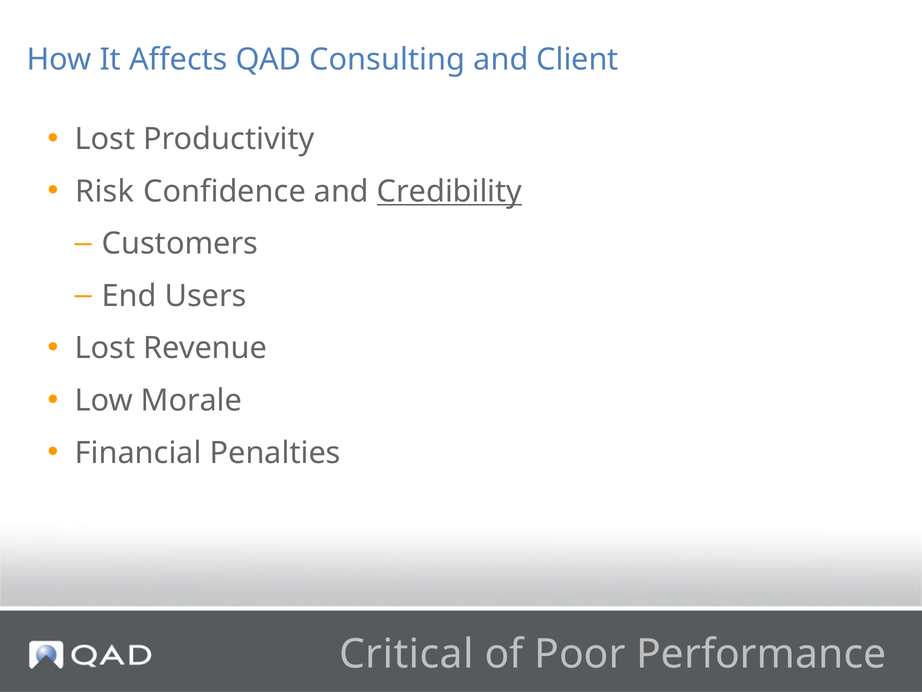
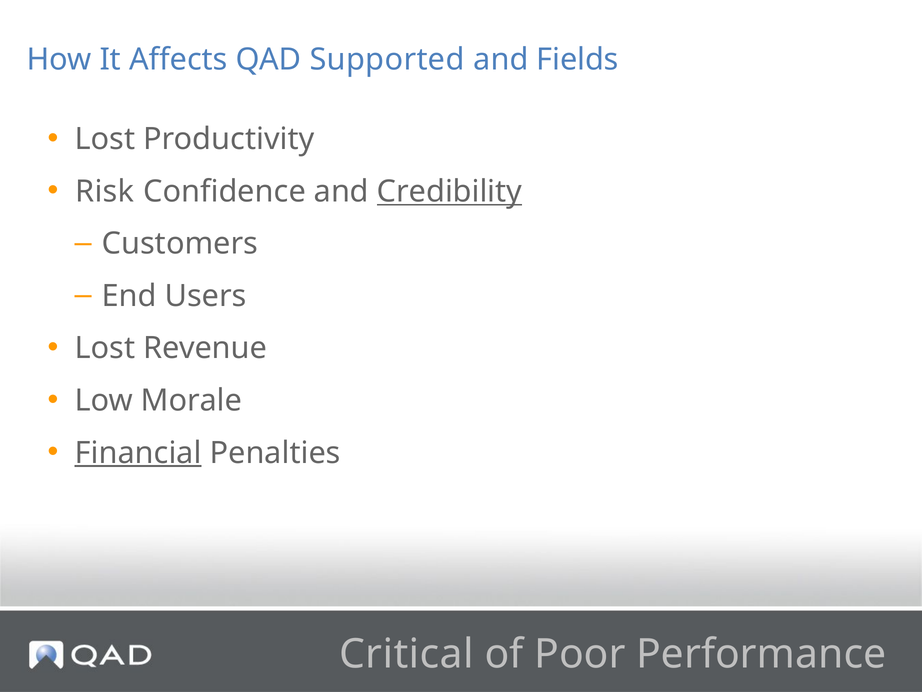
Consulting: Consulting -> Supported
Client: Client -> Fields
Financial underline: none -> present
